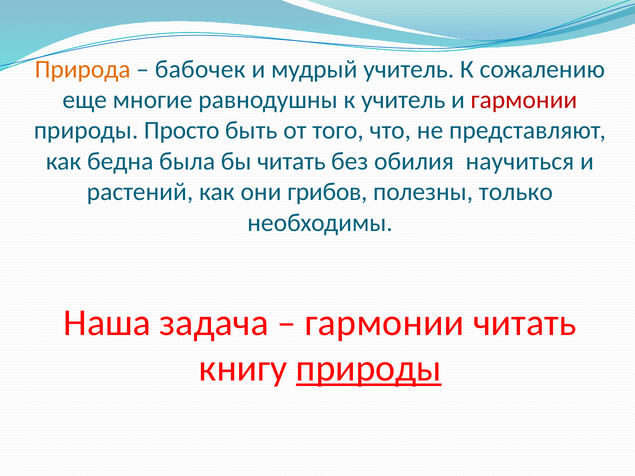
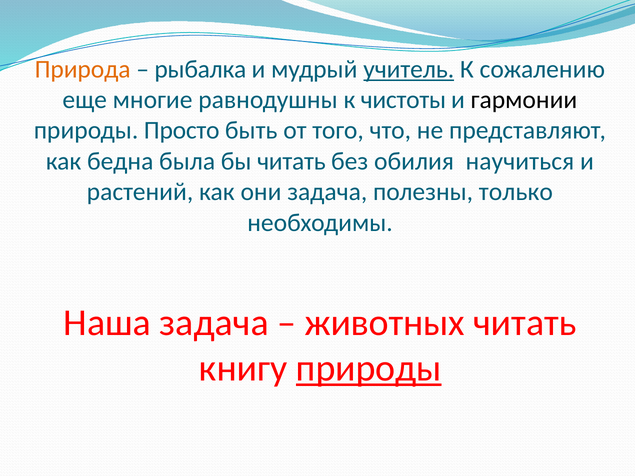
бабочек: бабочек -> рыбалка
учитель at (409, 69) underline: none -> present
к учитель: учитель -> чистоты
гармонии at (524, 100) colour: red -> black
они грибов: грибов -> задача
гармонии at (384, 323): гармонии -> животных
